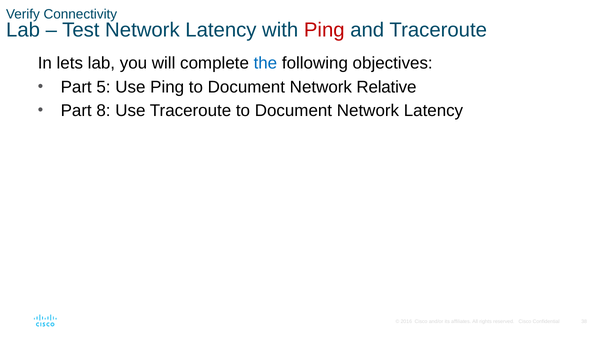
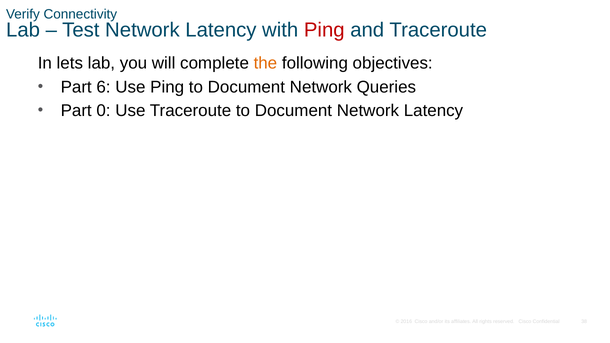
the colour: blue -> orange
5: 5 -> 6
Relative: Relative -> Queries
8: 8 -> 0
